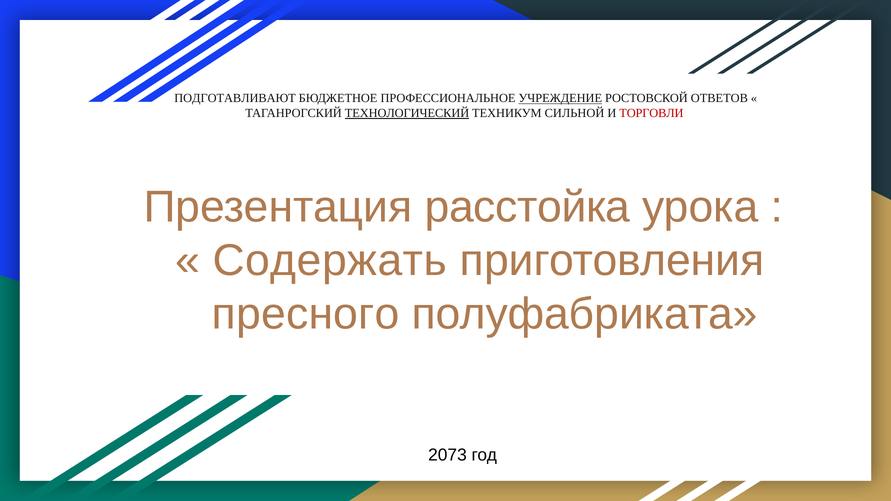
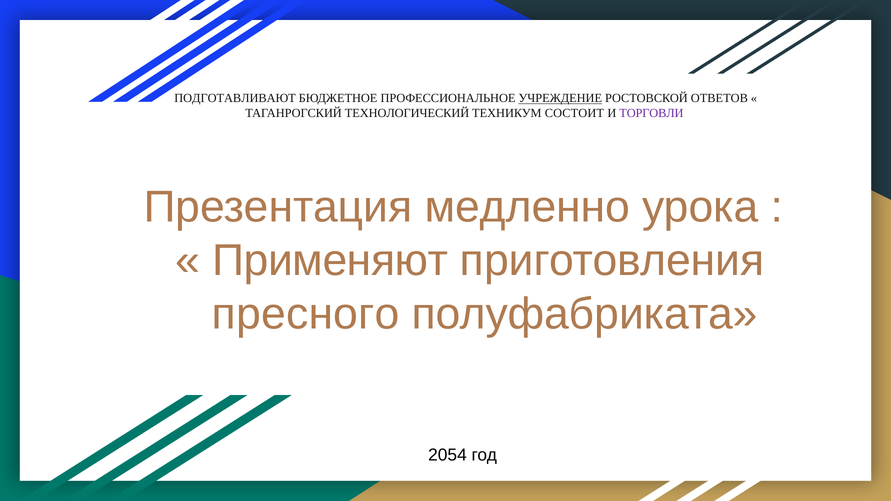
ТЕХНОЛОГИЧЕСКИЙ underline: present -> none
СИЛЬНОЙ: СИЛЬНОЙ -> СОСТОИТ
ТОРГОВЛИ colour: red -> purple
расстойка: расстойка -> медленно
Содержать: Содержать -> Применяют
2073: 2073 -> 2054
